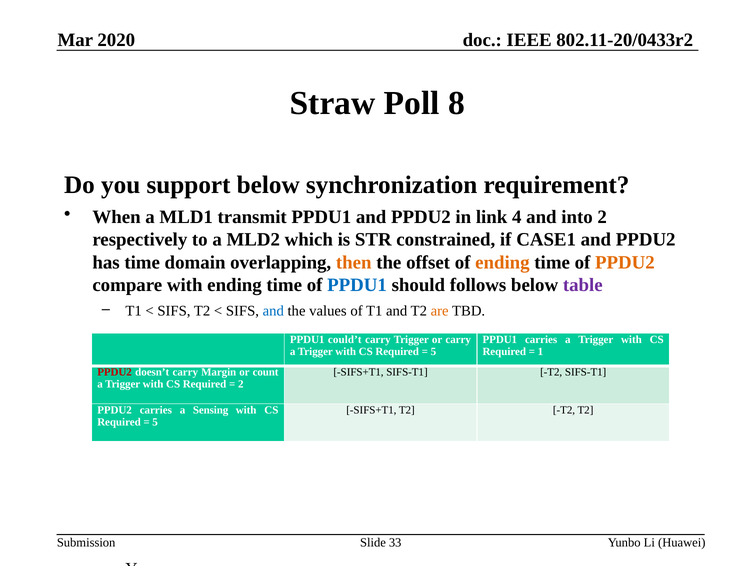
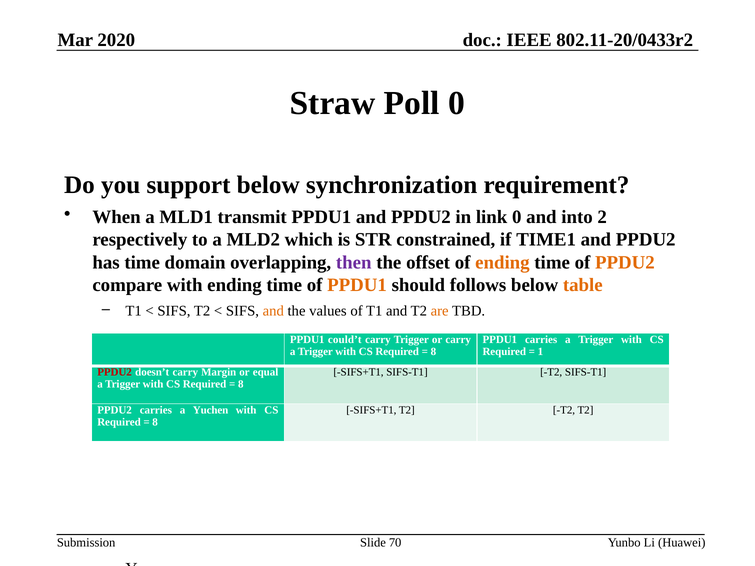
Poll 8: 8 -> 0
link 4: 4 -> 0
CASE1: CASE1 -> TIME1
then colour: orange -> purple
PPDU1 at (357, 285) colour: blue -> orange
table colour: purple -> orange
and at (273, 311) colour: blue -> orange
5 at (433, 352): 5 -> 8
count: count -> equal
2 at (241, 385): 2 -> 8
Sensing: Sensing -> Yuchen
5 at (155, 422): 5 -> 8
33: 33 -> 70
